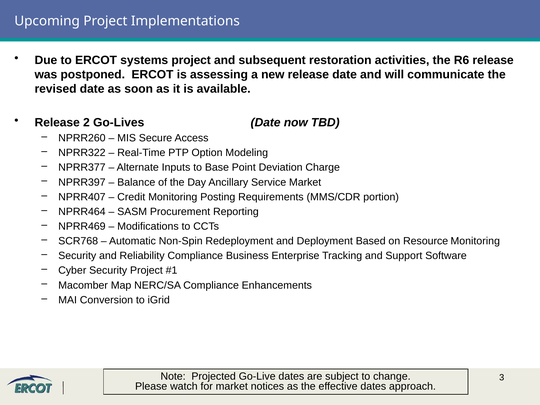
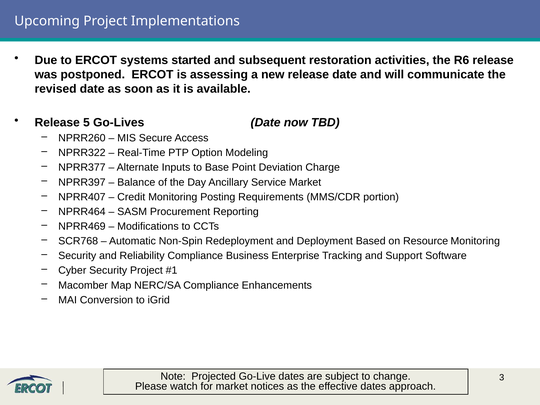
systems project: project -> started
2: 2 -> 5
